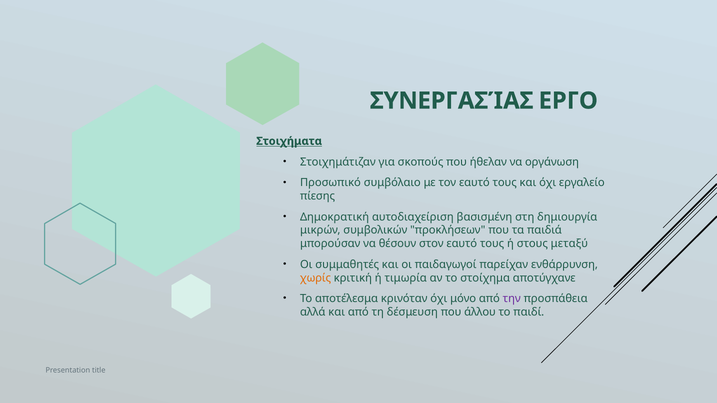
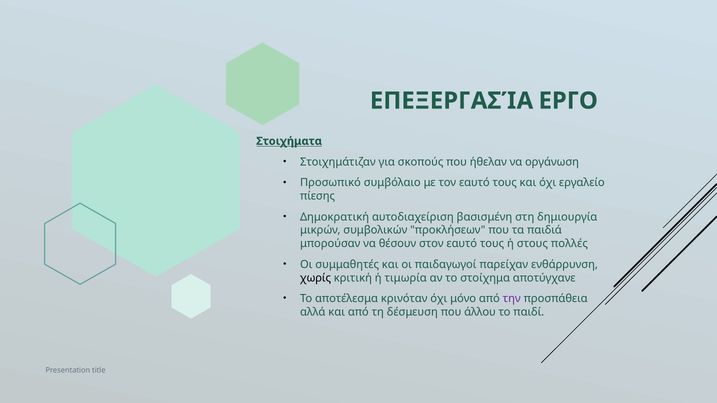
ΣΥΝΕΡΓΑΣΊΑΣ: ΣΥΝΕΡΓΑΣΊΑΣ -> ΕΠΕΞΕΡΓΑΣΊΑ
μεταξύ: μεταξύ -> πολλές
χωρίς colour: orange -> black
